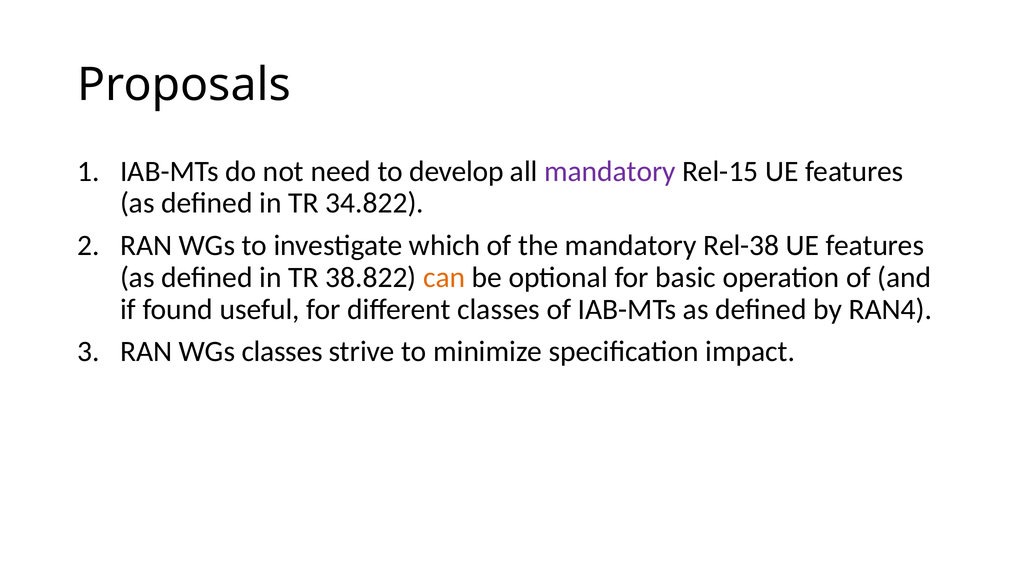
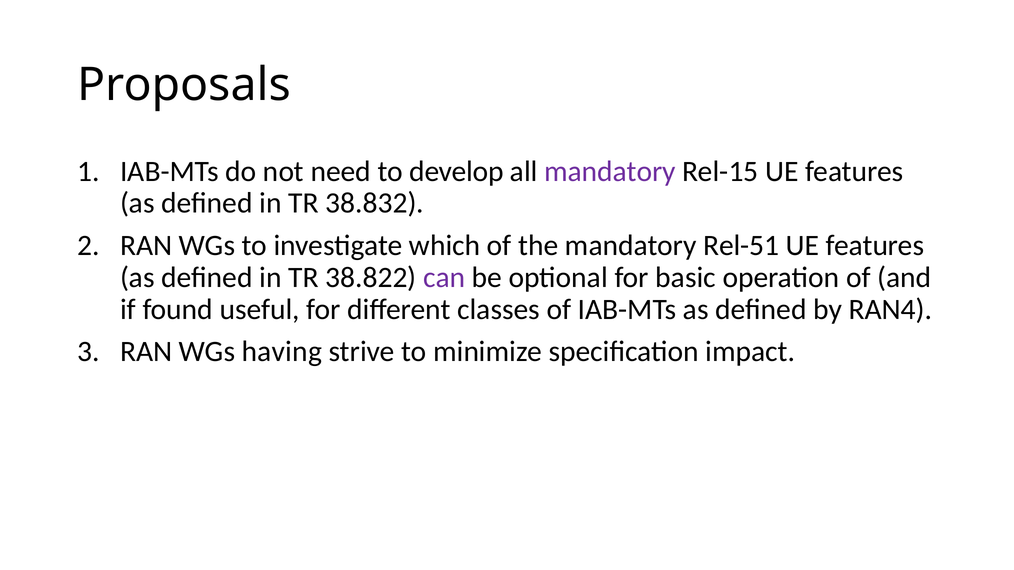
34.822: 34.822 -> 38.832
Rel-38: Rel-38 -> Rel-51
can colour: orange -> purple
WGs classes: classes -> having
